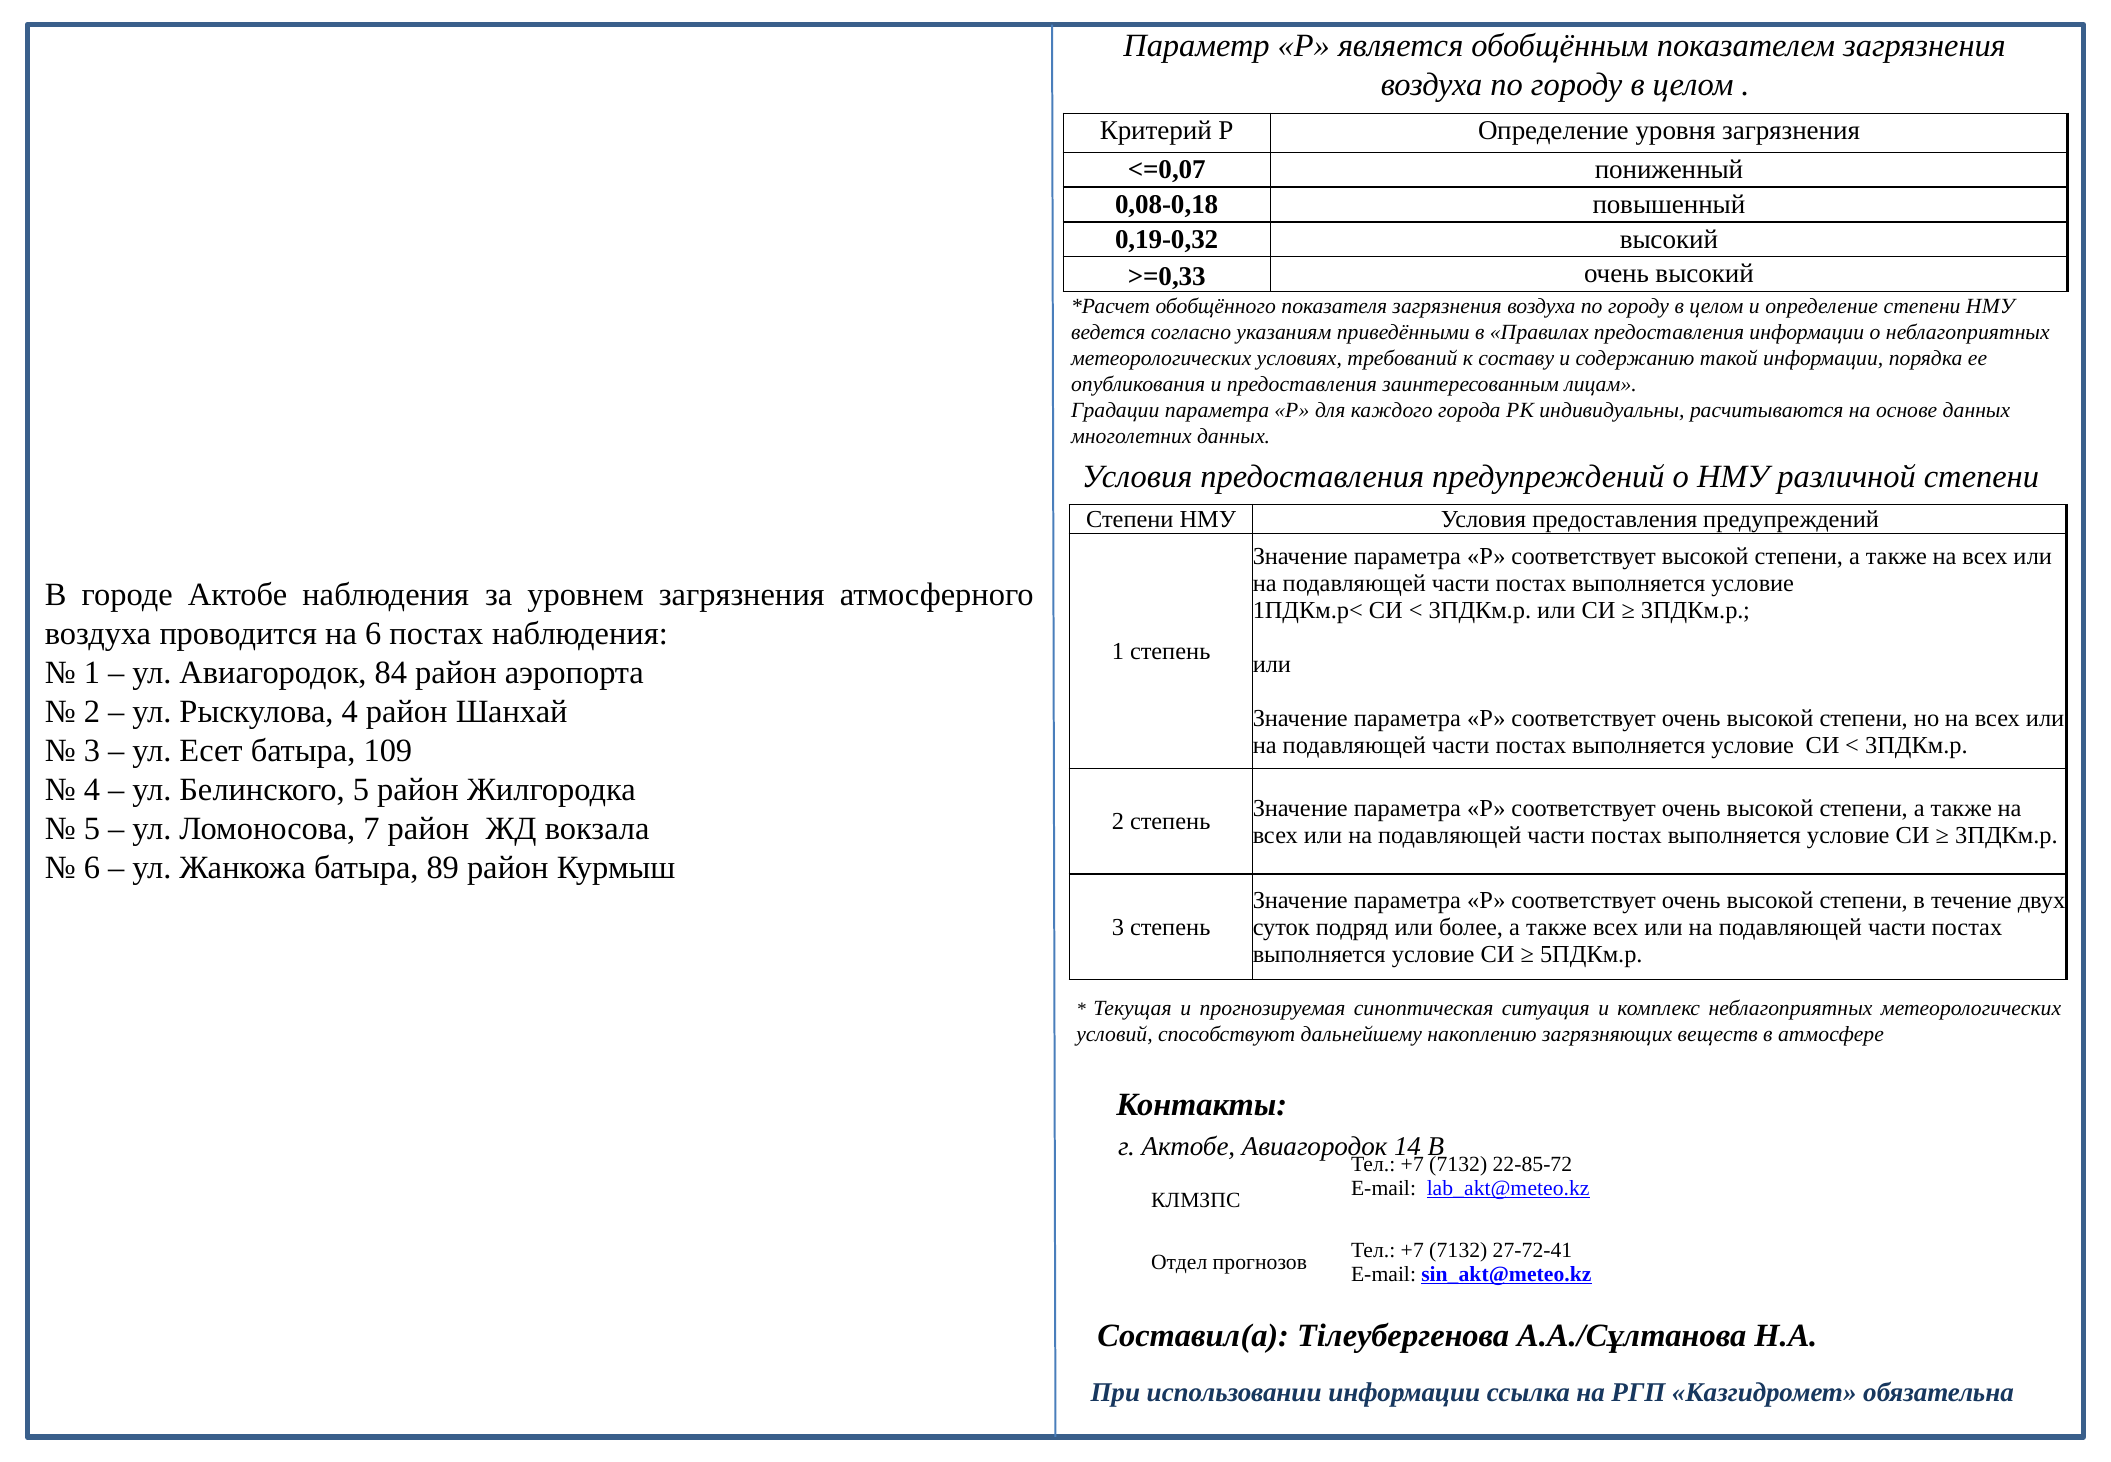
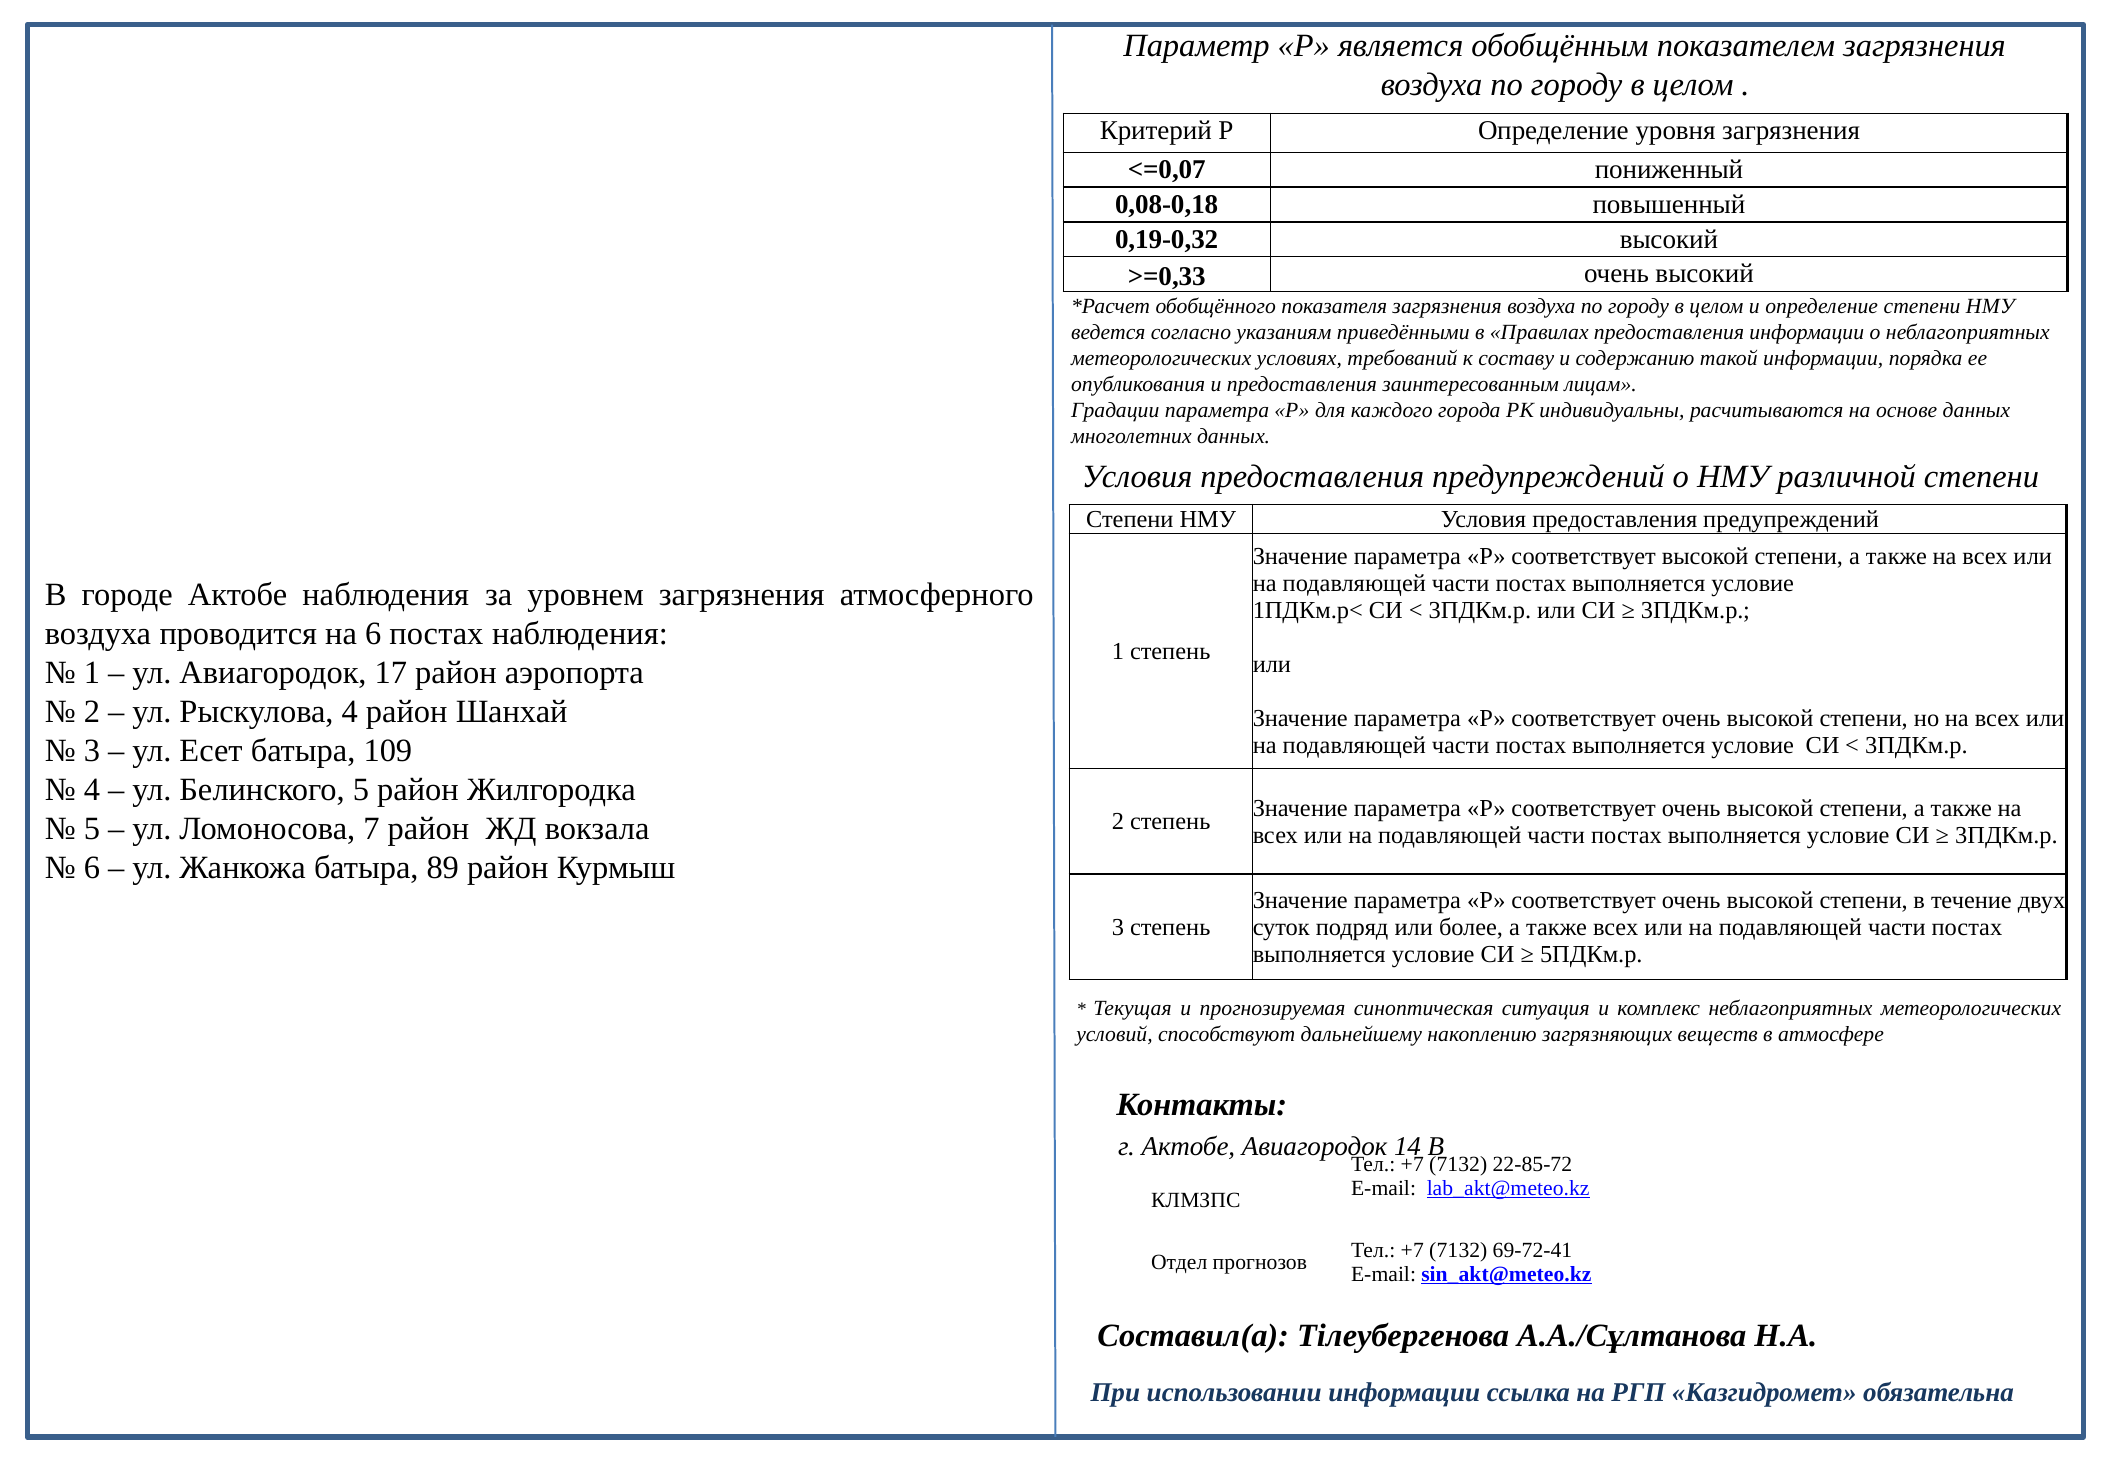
84: 84 -> 17
27-72-41: 27-72-41 -> 69-72-41
